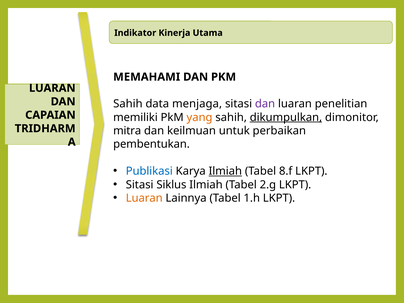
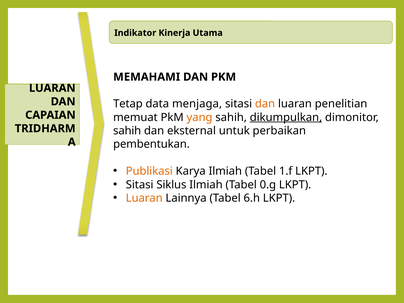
Sahih at (128, 104): Sahih -> Tetap
dan at (265, 104) colour: purple -> orange
memiliki: memiliki -> memuat
mitra at (127, 131): mitra -> sahih
keilmuan: keilmuan -> eksternal
Publikasi colour: blue -> orange
Ilmiah at (225, 171) underline: present -> none
8.f: 8.f -> 1.f
2.g: 2.g -> 0.g
1.h: 1.h -> 6.h
